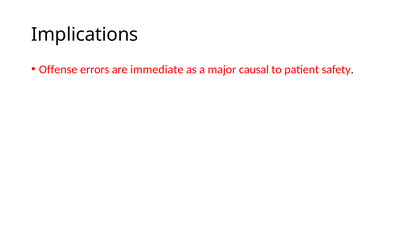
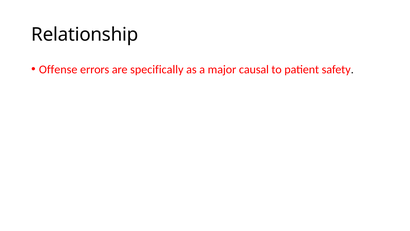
Implications: Implications -> Relationship
immediate: immediate -> specifically
